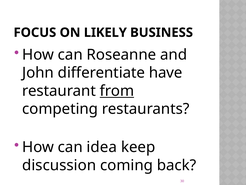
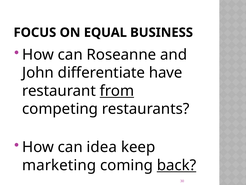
LIKELY: LIKELY -> EQUAL
discussion: discussion -> marketing
back underline: none -> present
